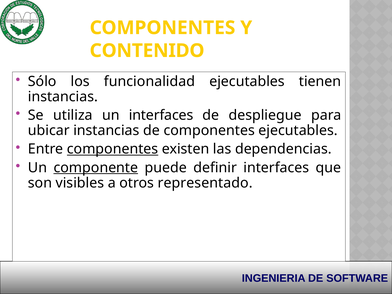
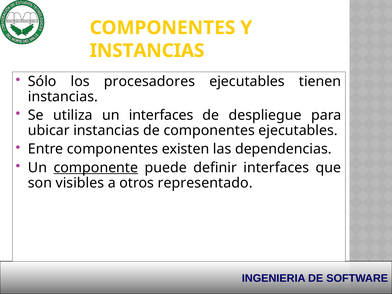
CONTENIDO at (147, 51): CONTENIDO -> INSTANCIAS
funcionalidad: funcionalidad -> procesadores
componentes at (113, 149) underline: present -> none
